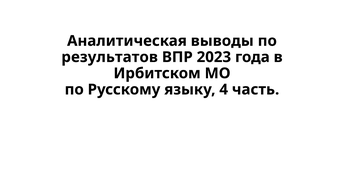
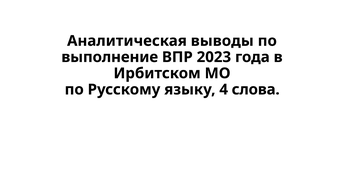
результатов: результатов -> выполнение
часть: часть -> слова
